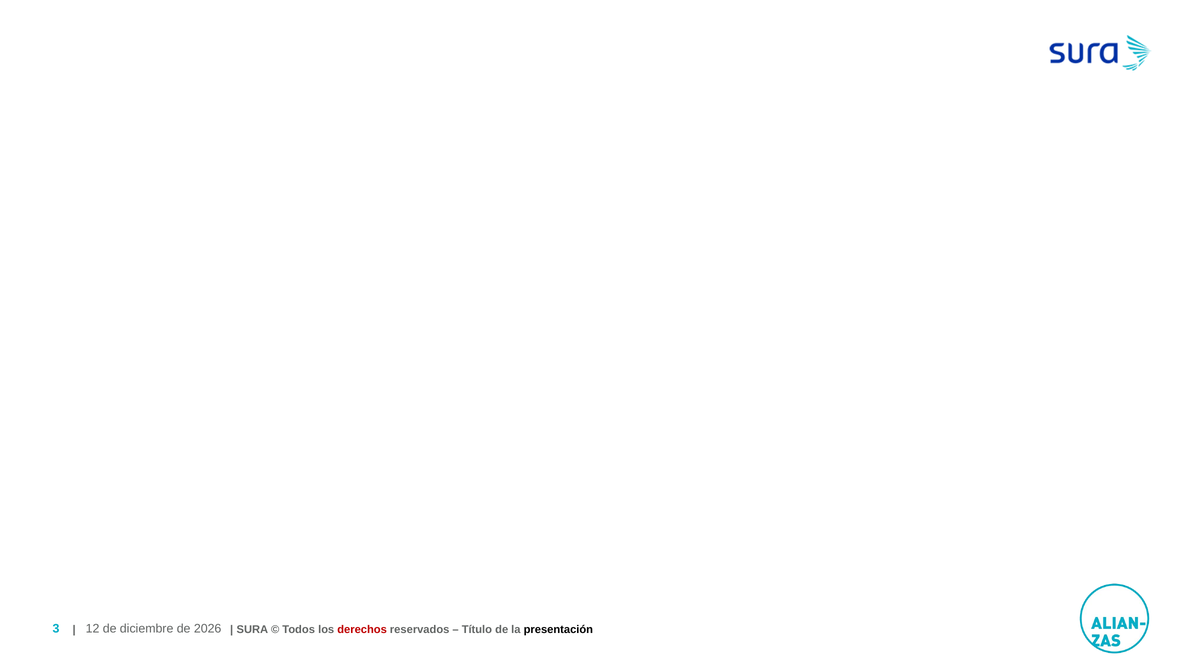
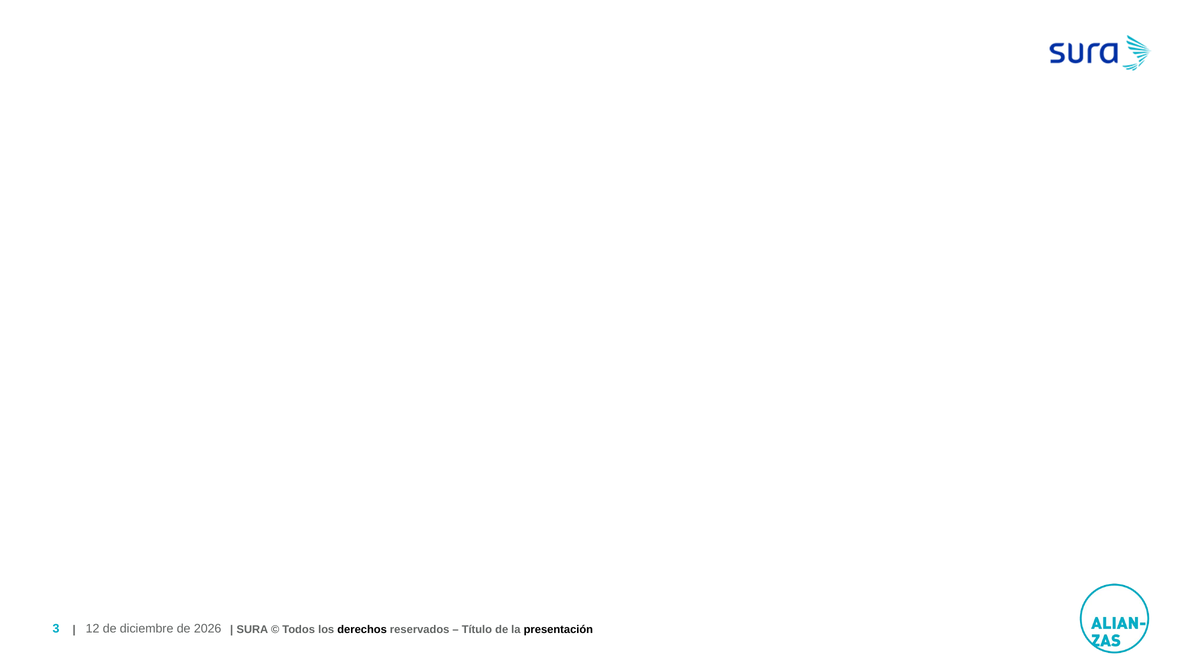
derechos colour: red -> black
